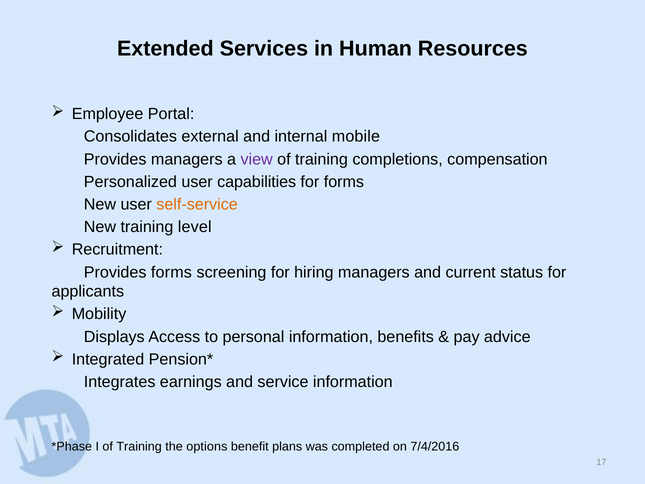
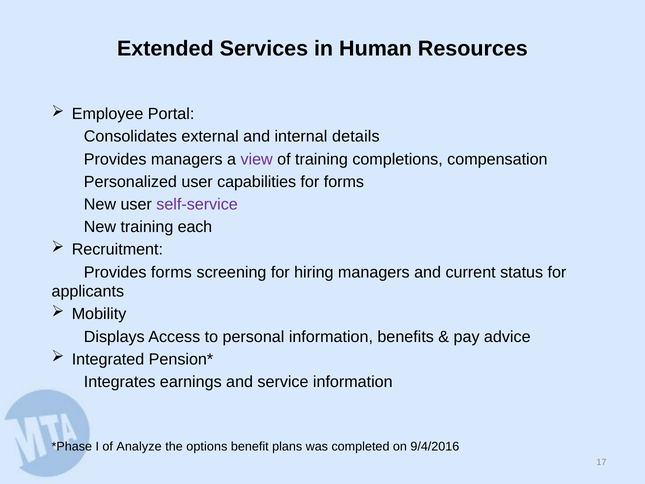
mobile: mobile -> details
self-service colour: orange -> purple
level: level -> each
I of Training: Training -> Analyze
7/4/2016: 7/4/2016 -> 9/4/2016
